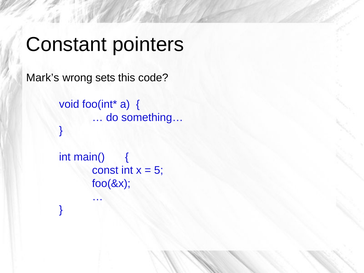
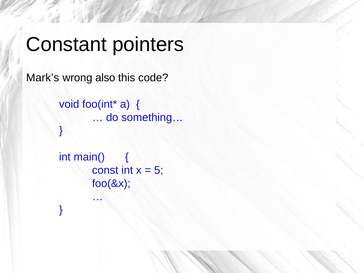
sets: sets -> also
